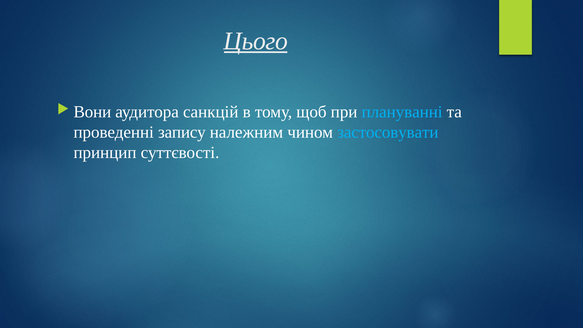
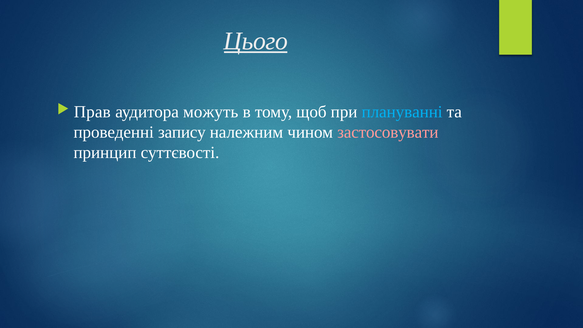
Вони: Вони -> Прав
санкцій: санкцій -> можуть
застосовувати colour: light blue -> pink
